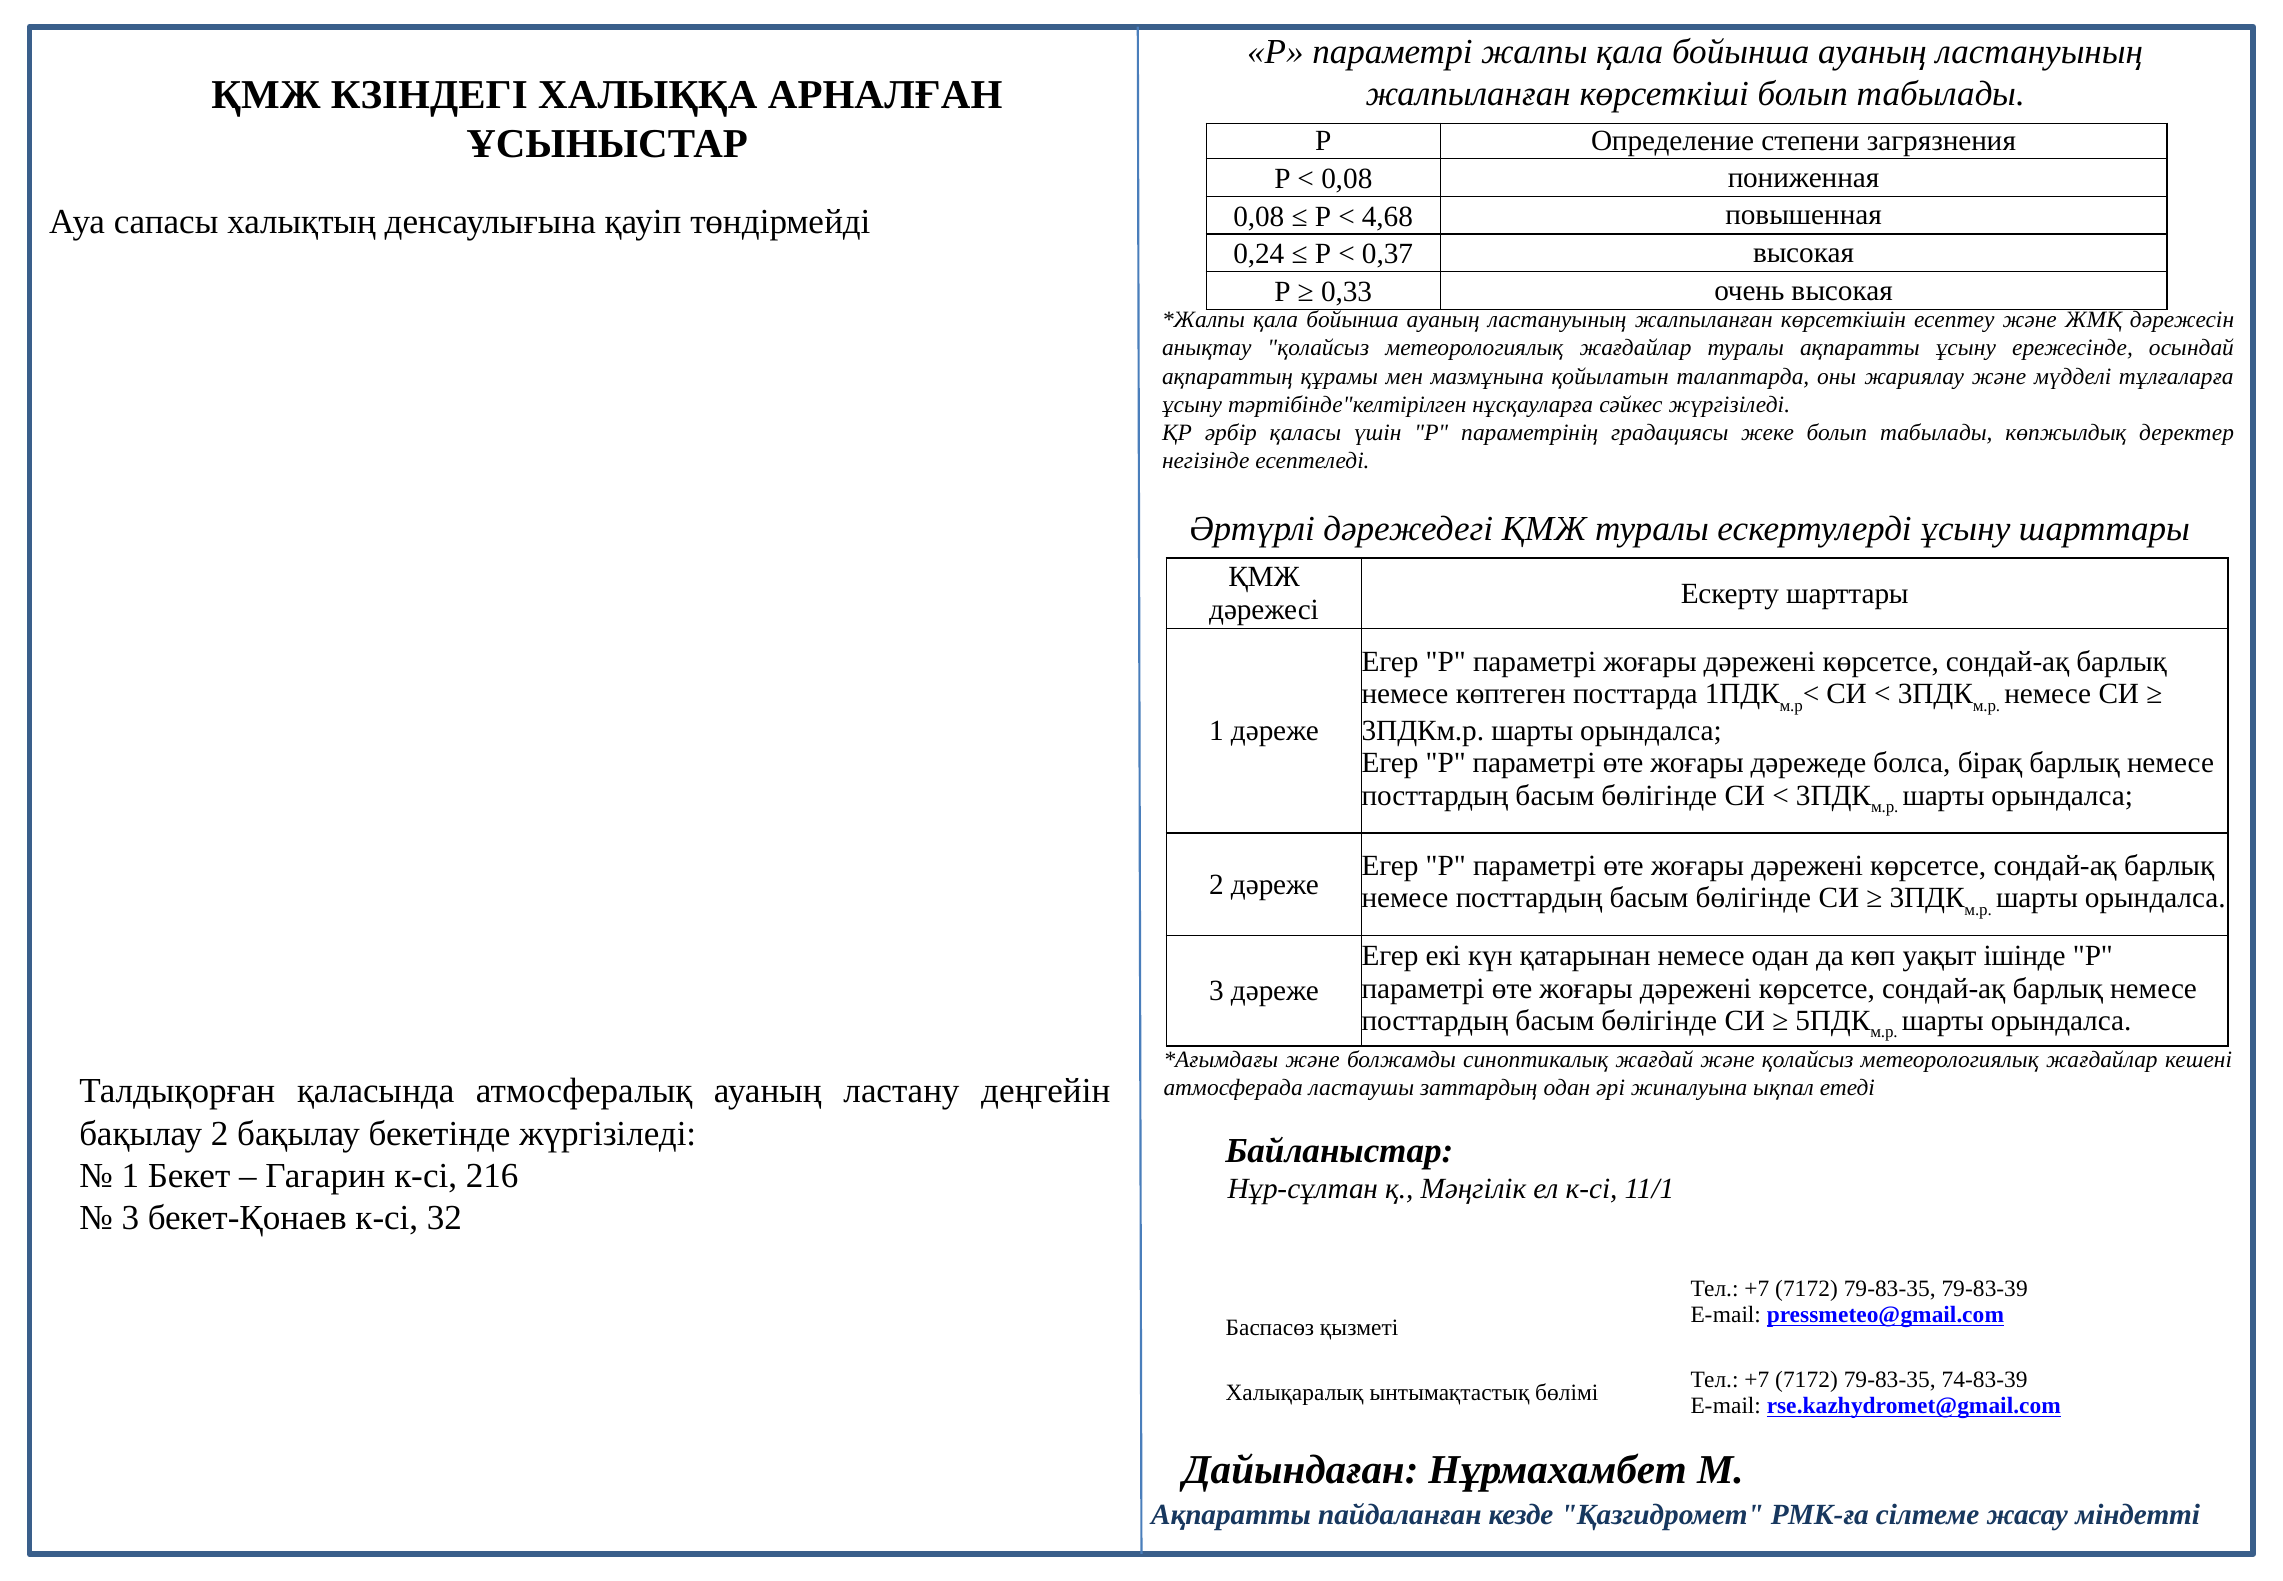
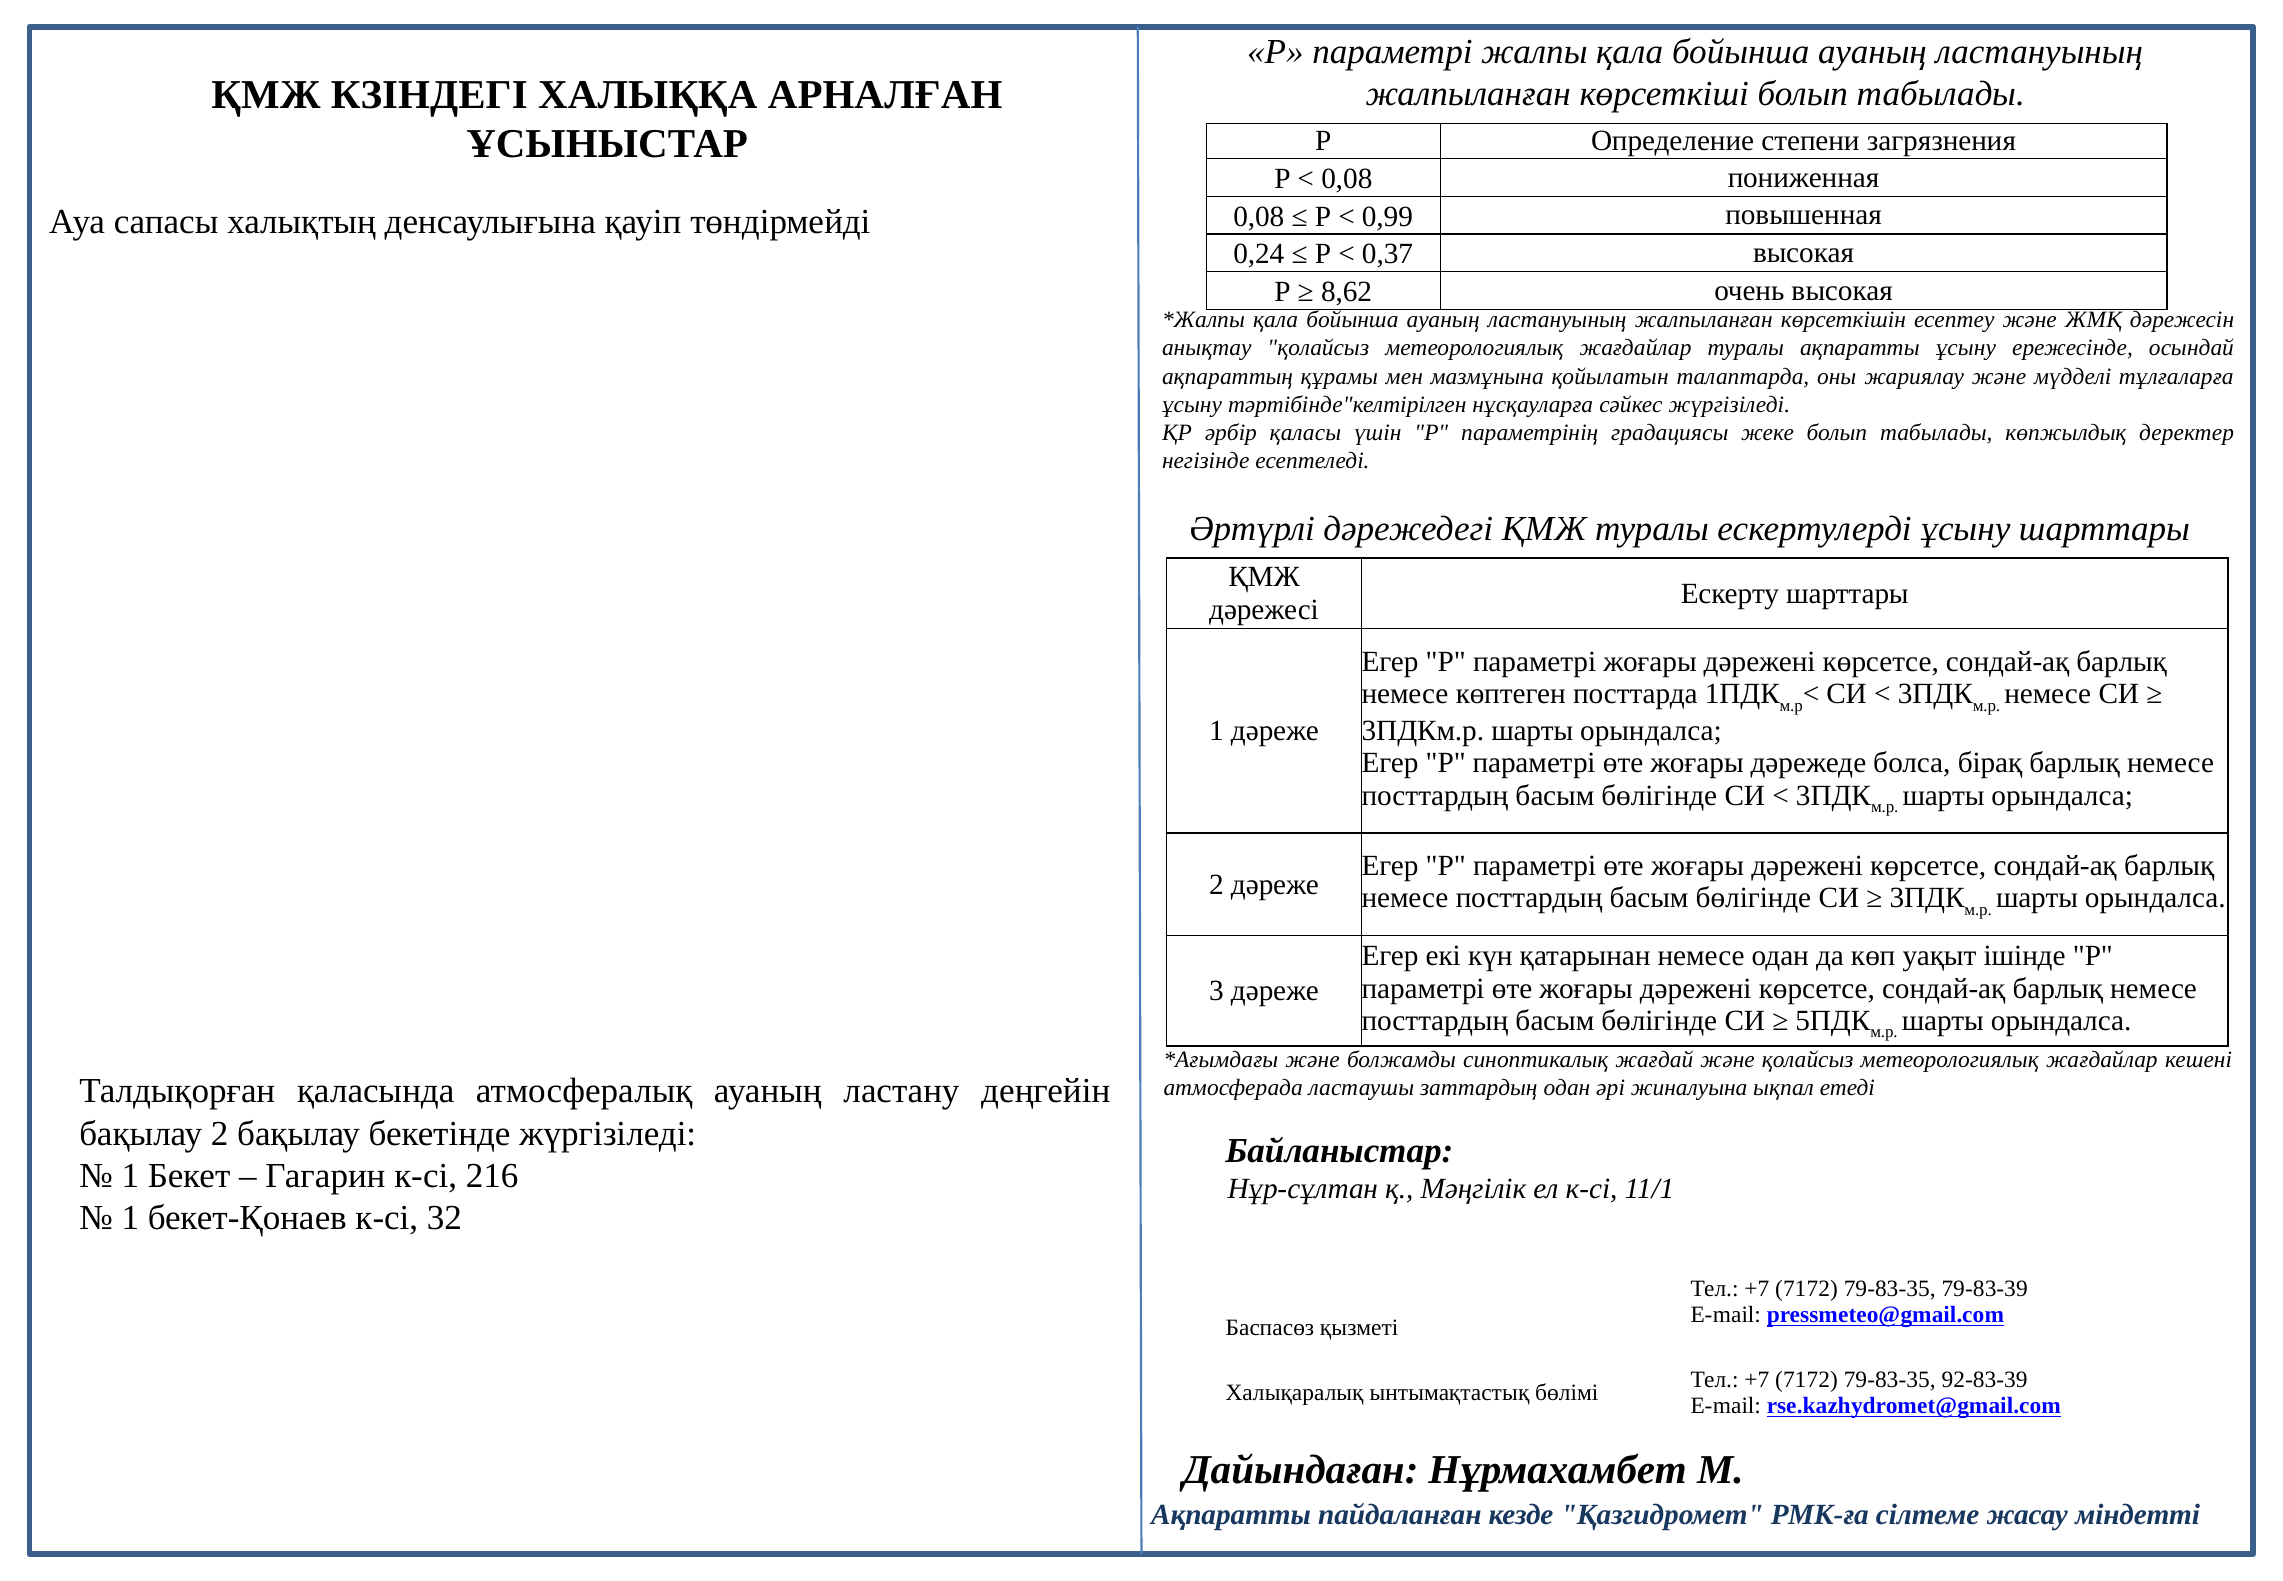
4,68: 4,68 -> 0,99
0,33: 0,33 -> 8,62
3 at (130, 1217): 3 -> 1
74-83-39: 74-83-39 -> 92-83-39
